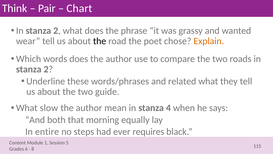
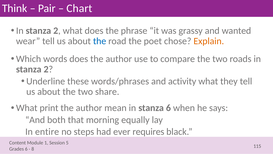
the at (100, 41) colour: black -> blue
related: related -> activity
guide: guide -> share
slow: slow -> print
stanza 4: 4 -> 6
